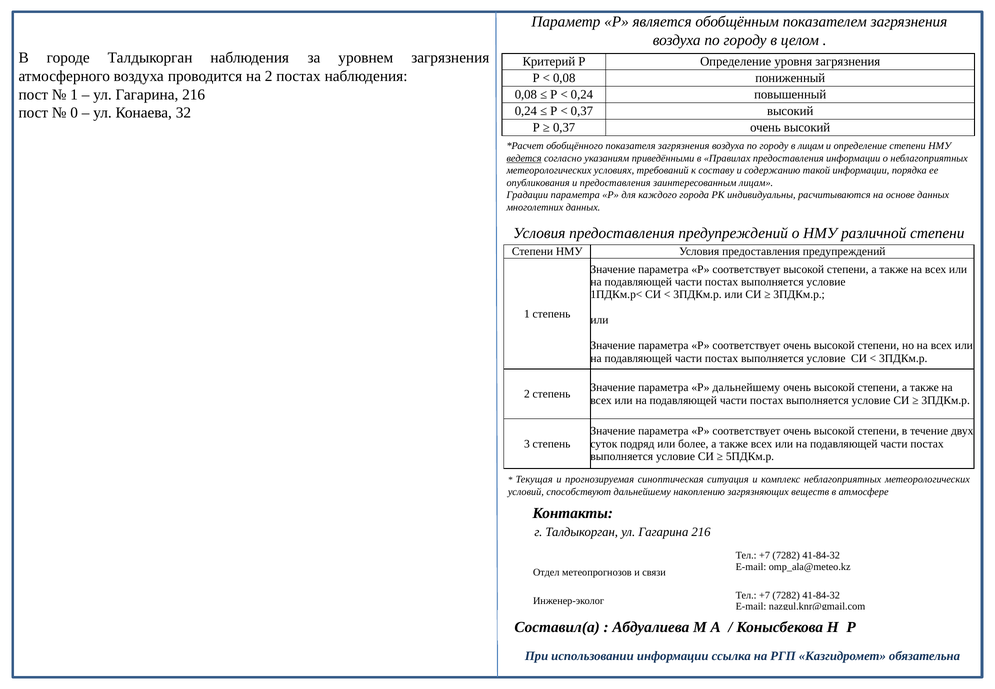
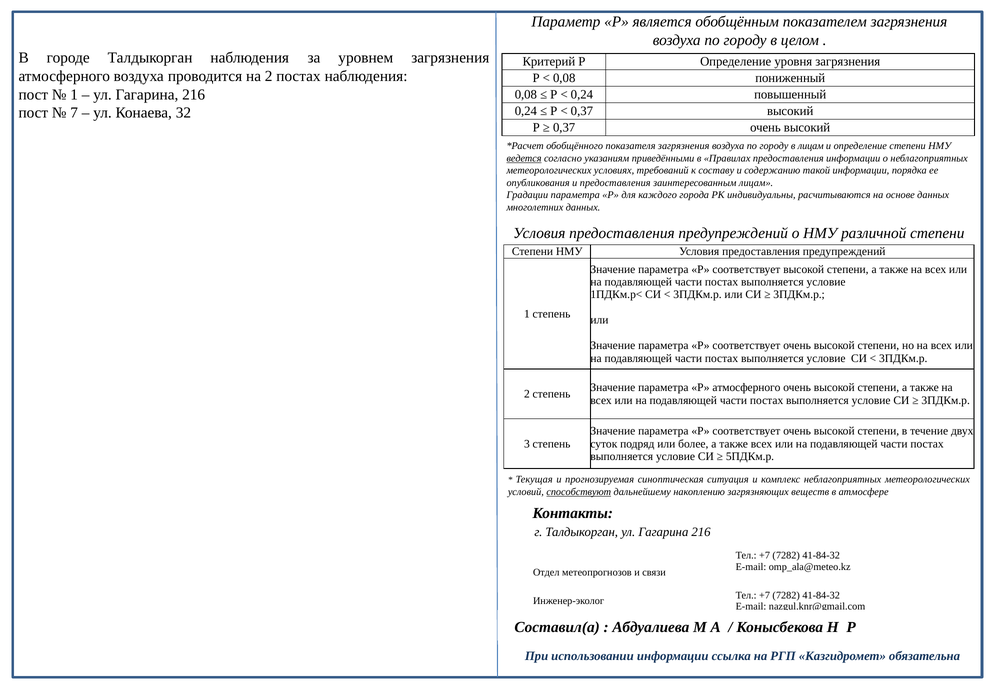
0: 0 -> 7
Р дальнейшему: дальнейшему -> атмосферного
способствуют underline: none -> present
